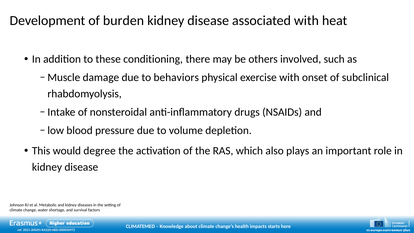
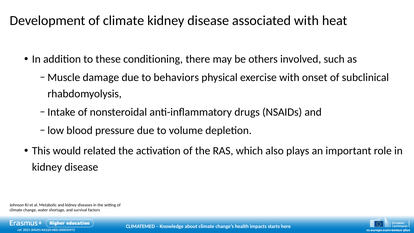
Development of burden: burden -> climate
degree: degree -> related
